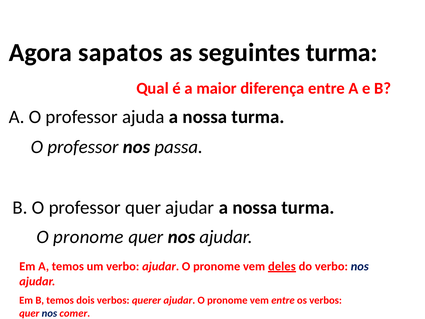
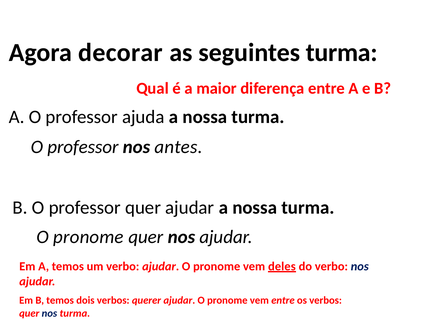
sapatos: sapatos -> decorar
passa: passa -> antes
nos comer: comer -> turma
